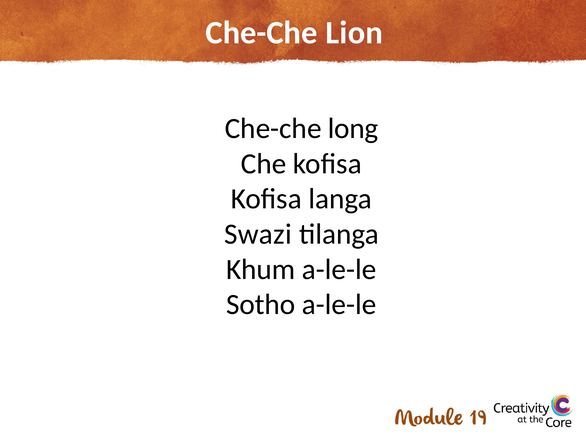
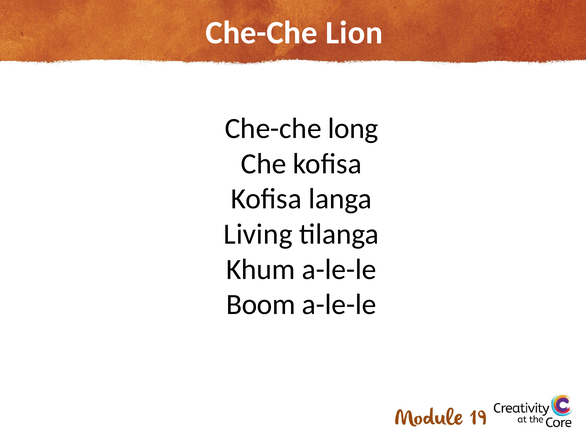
Swazi: Swazi -> Living
Sotho: Sotho -> Boom
